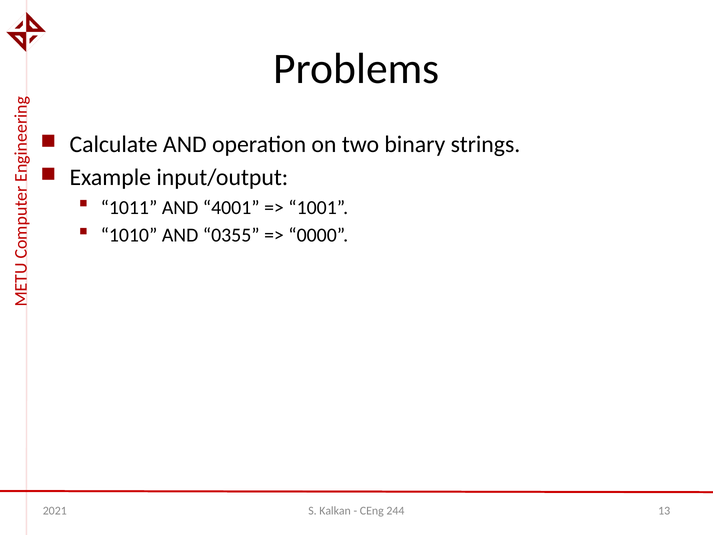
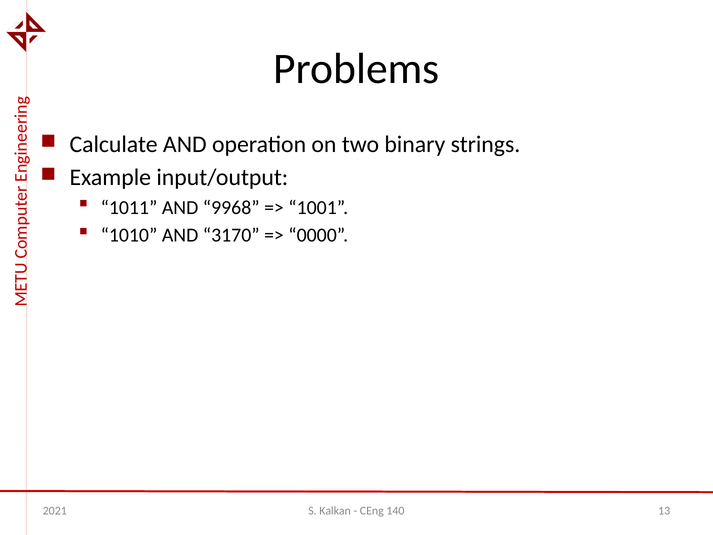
4001: 4001 -> 9968
0355: 0355 -> 3170
244: 244 -> 140
